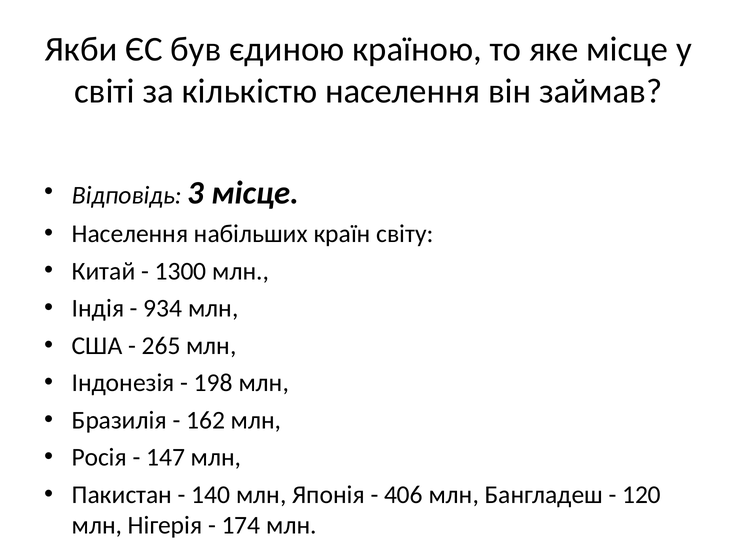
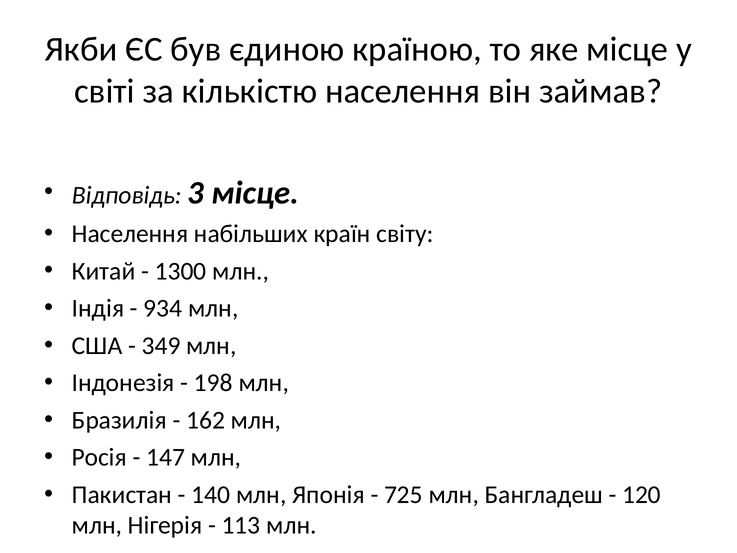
265: 265 -> 349
406: 406 -> 725
174: 174 -> 113
